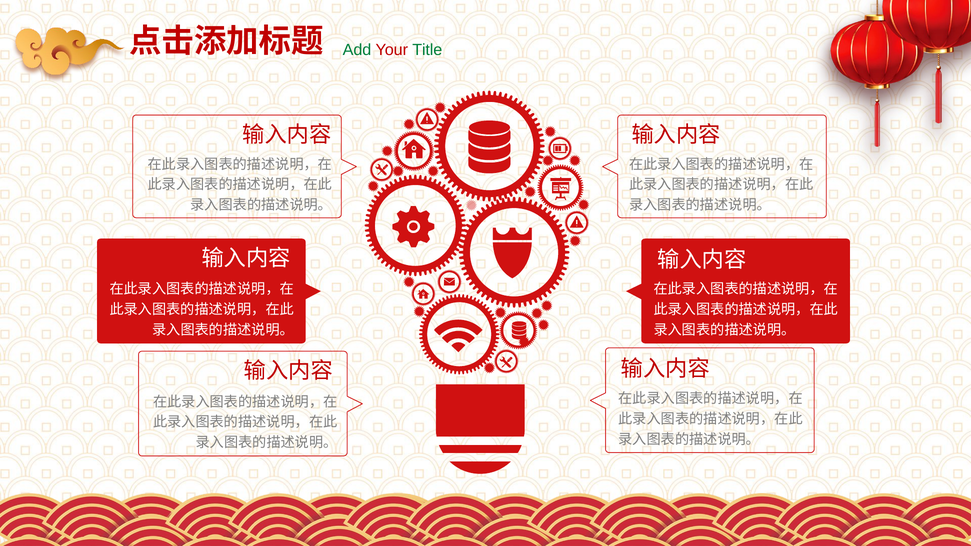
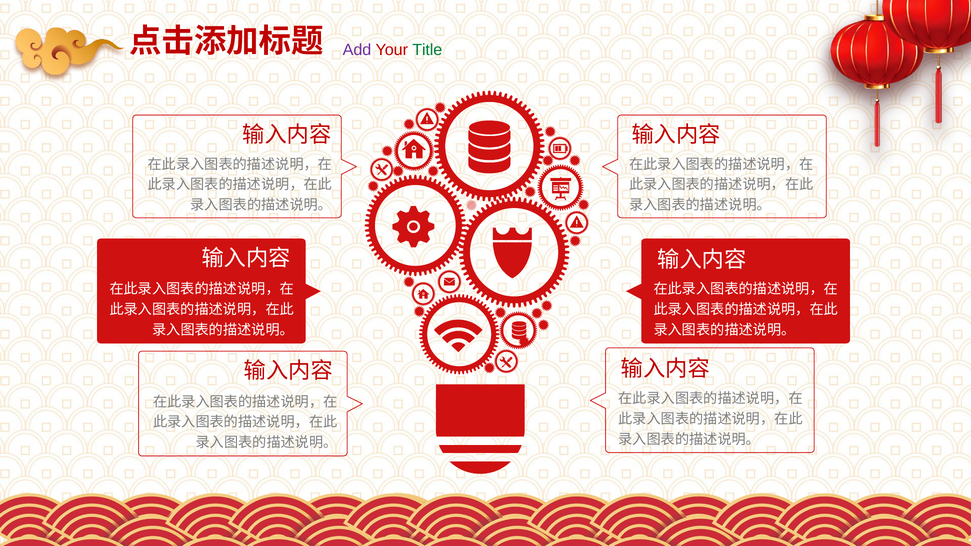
Add colour: green -> purple
